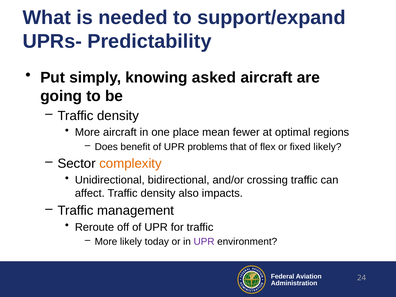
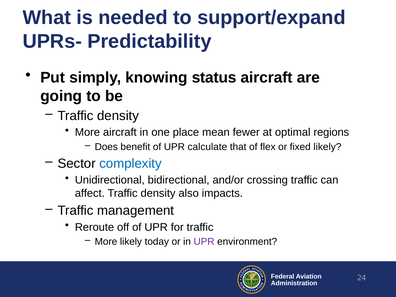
asked: asked -> status
problems: problems -> calculate
complexity colour: orange -> blue
